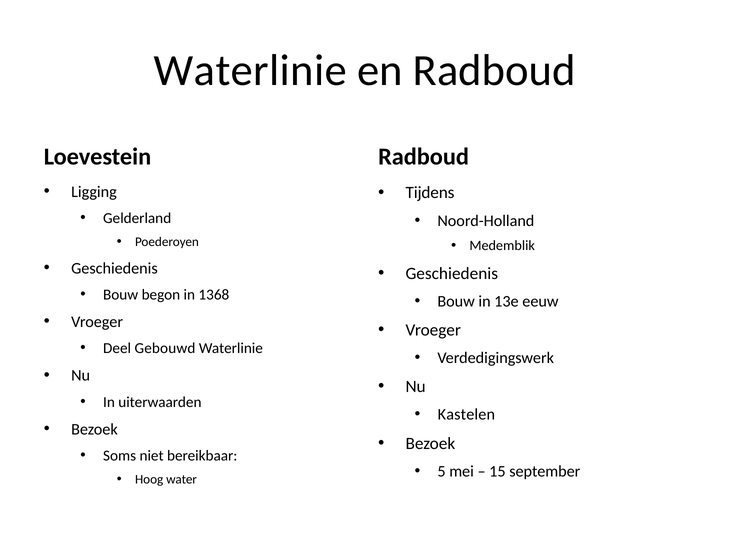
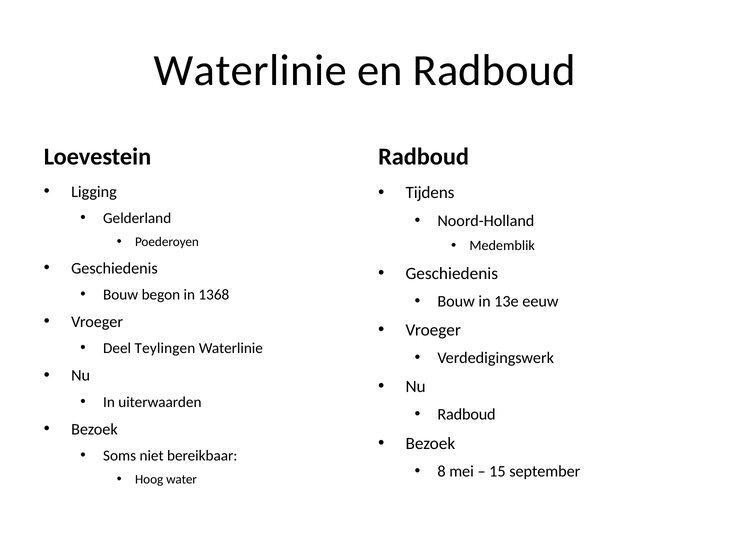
Gebouwd: Gebouwd -> Teylingen
Kastelen at (466, 415): Kastelen -> Radboud
5: 5 -> 8
